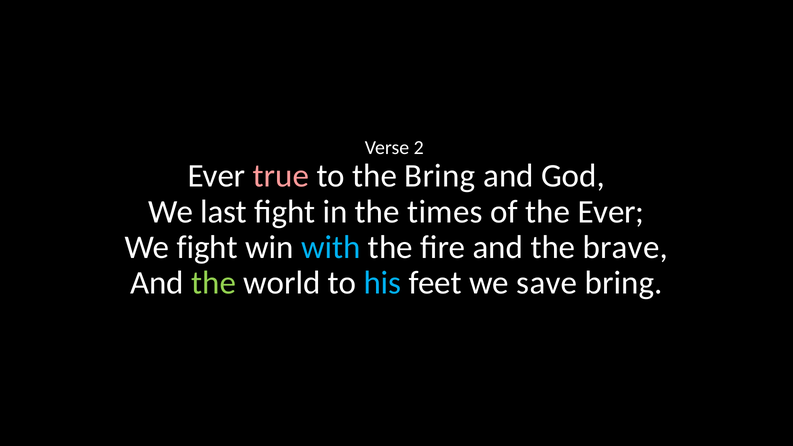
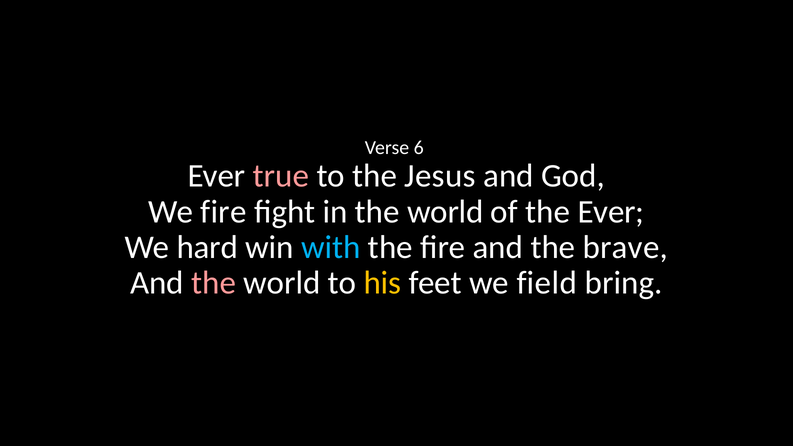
2: 2 -> 6
the Bring: Bring -> Jesus
We last: last -> fire
in the times: times -> world
We fight: fight -> hard
the at (214, 283) colour: light green -> pink
his colour: light blue -> yellow
save: save -> field
